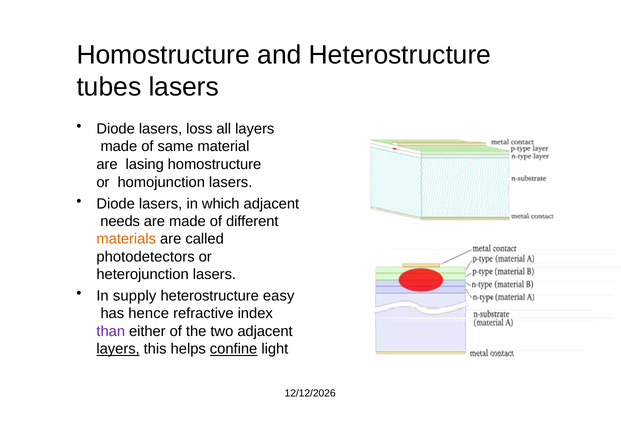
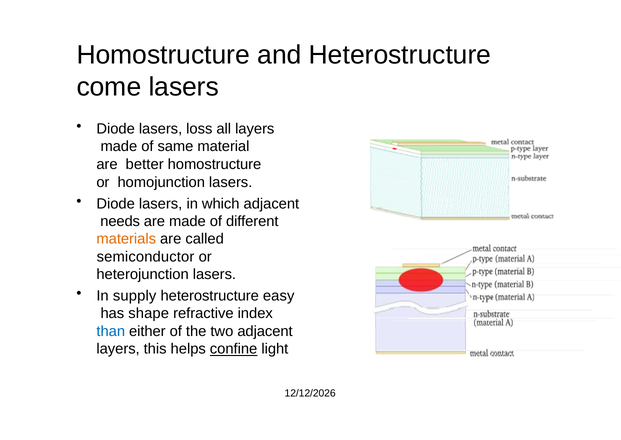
tubes: tubes -> come
lasing: lasing -> better
photodetectors: photodetectors -> semiconductor
hence: hence -> shape
than colour: purple -> blue
layers at (118, 348) underline: present -> none
